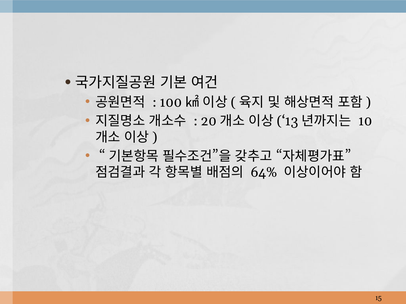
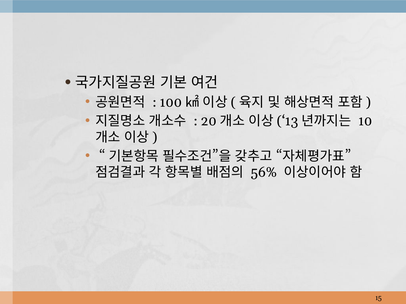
64%: 64% -> 56%
